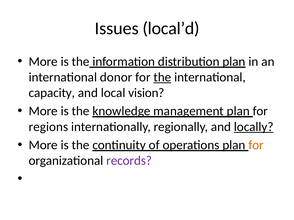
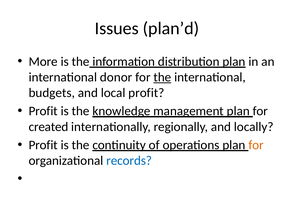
local’d: local’d -> plan’d
capacity: capacity -> budgets
local vision: vision -> profit
More at (43, 111): More -> Profit
regions: regions -> created
locally underline: present -> none
More at (43, 145): More -> Profit
records colour: purple -> blue
